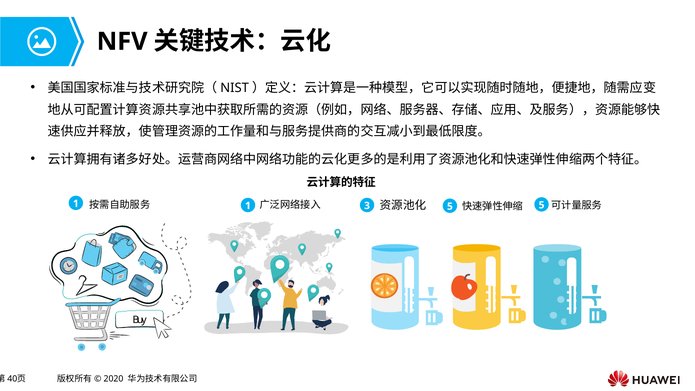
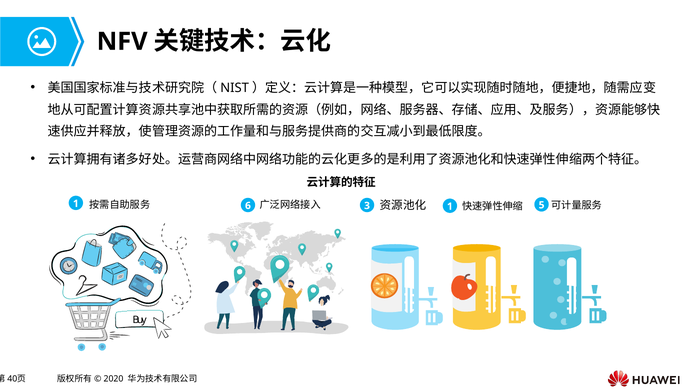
1 1: 1 -> 6
3 5: 5 -> 1
